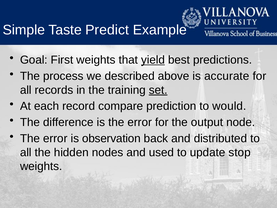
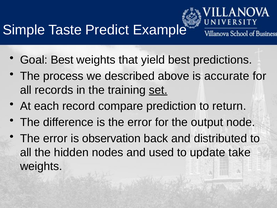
Goal First: First -> Best
yield underline: present -> none
would: would -> return
stop: stop -> take
